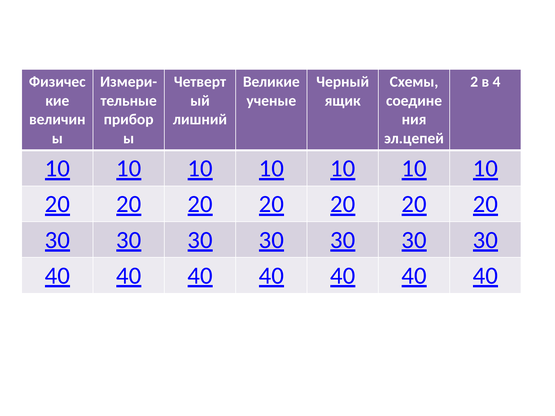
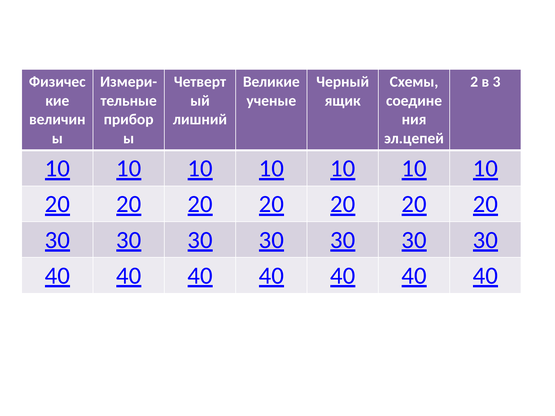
4: 4 -> 3
